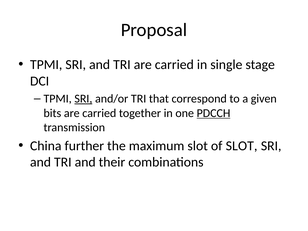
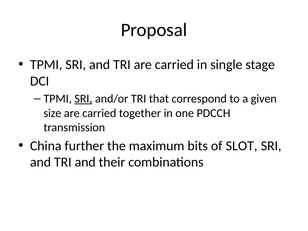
bits: bits -> size
PDCCH underline: present -> none
maximum slot: slot -> bits
